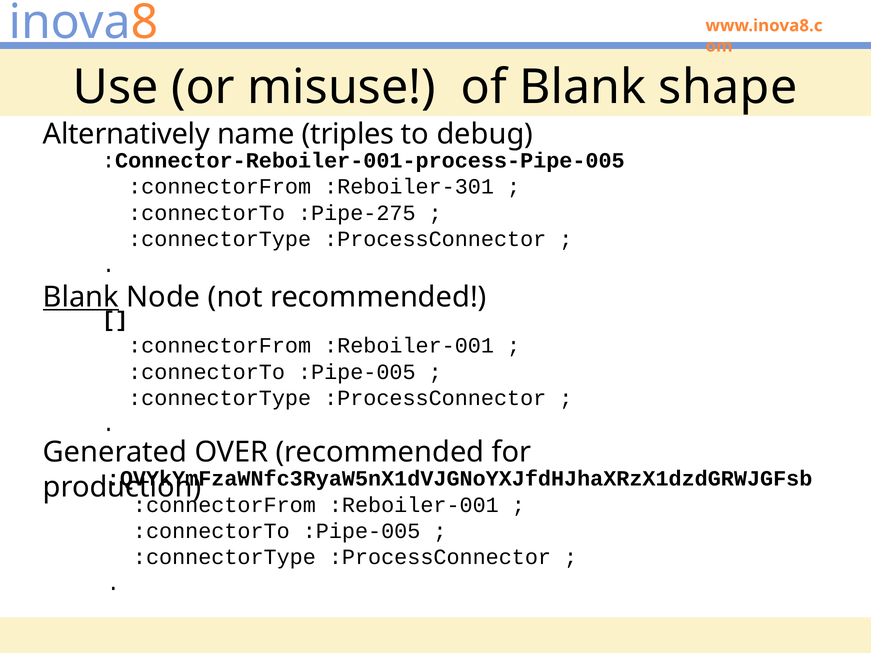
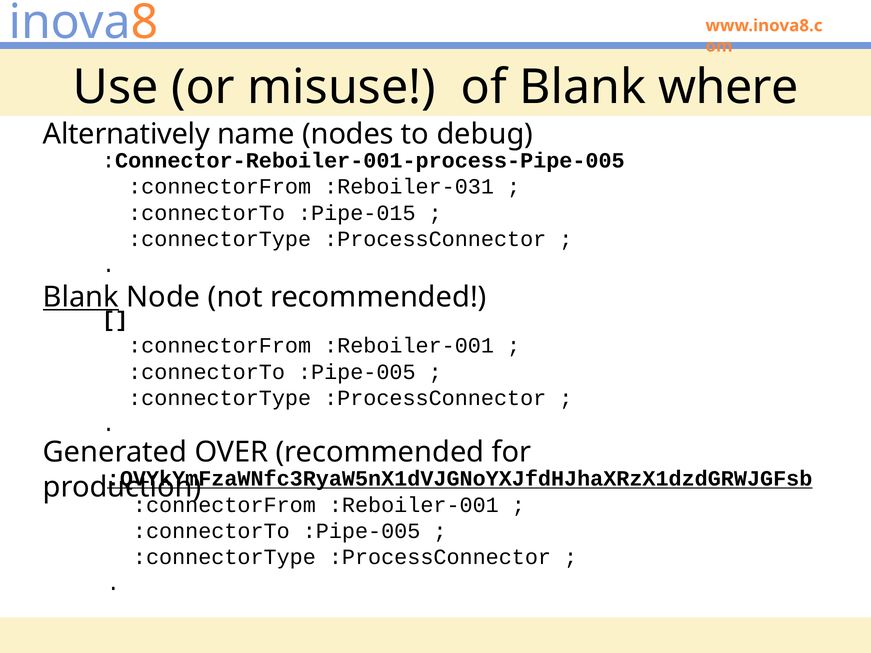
shape: shape -> where
triples: triples -> nodes
:Reboiler-301: :Reboiler-301 -> :Reboiler-031
:Pipe-275: :Pipe-275 -> :Pipe-015
:QVYkYmFzaWNfc3RyaW5nX1dVJGNoYXJfdHJhaXRzX1dzdGRWJGFsb underline: none -> present
